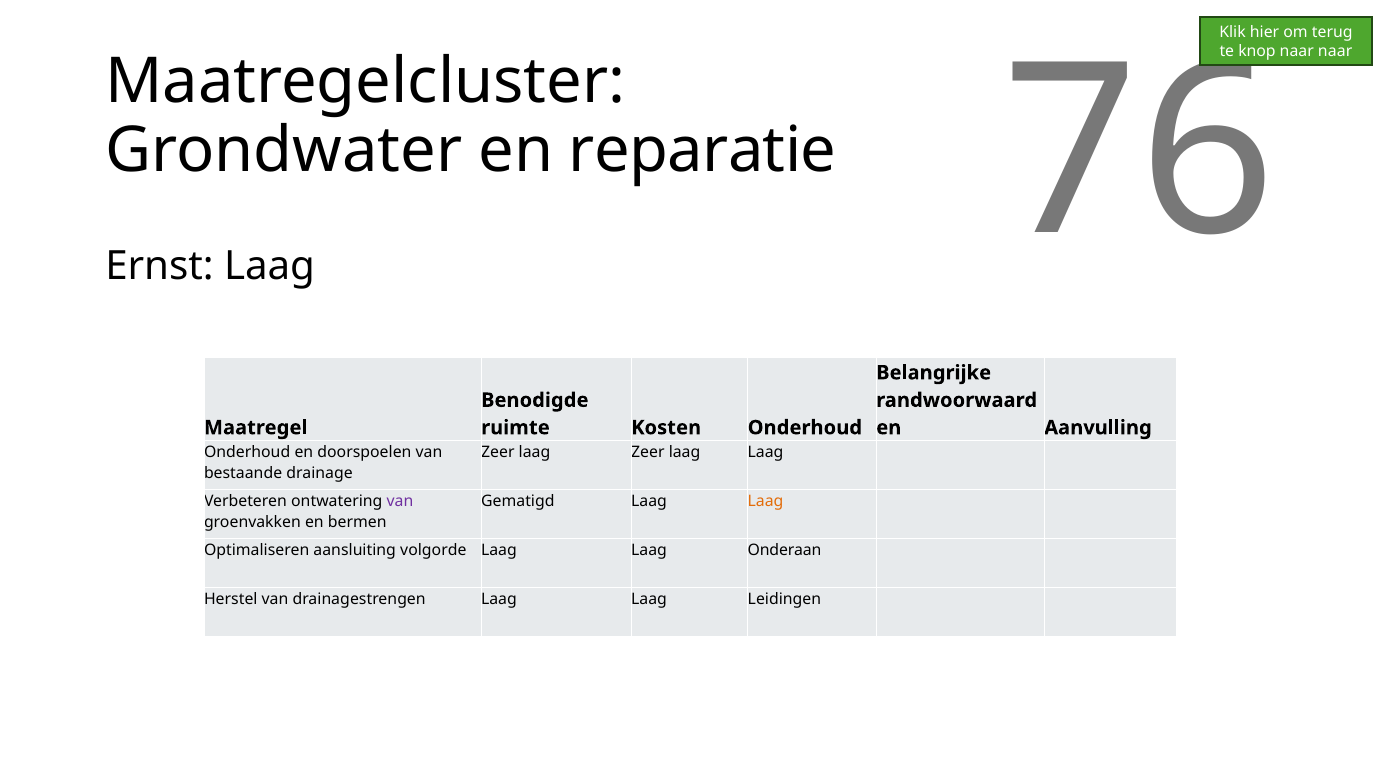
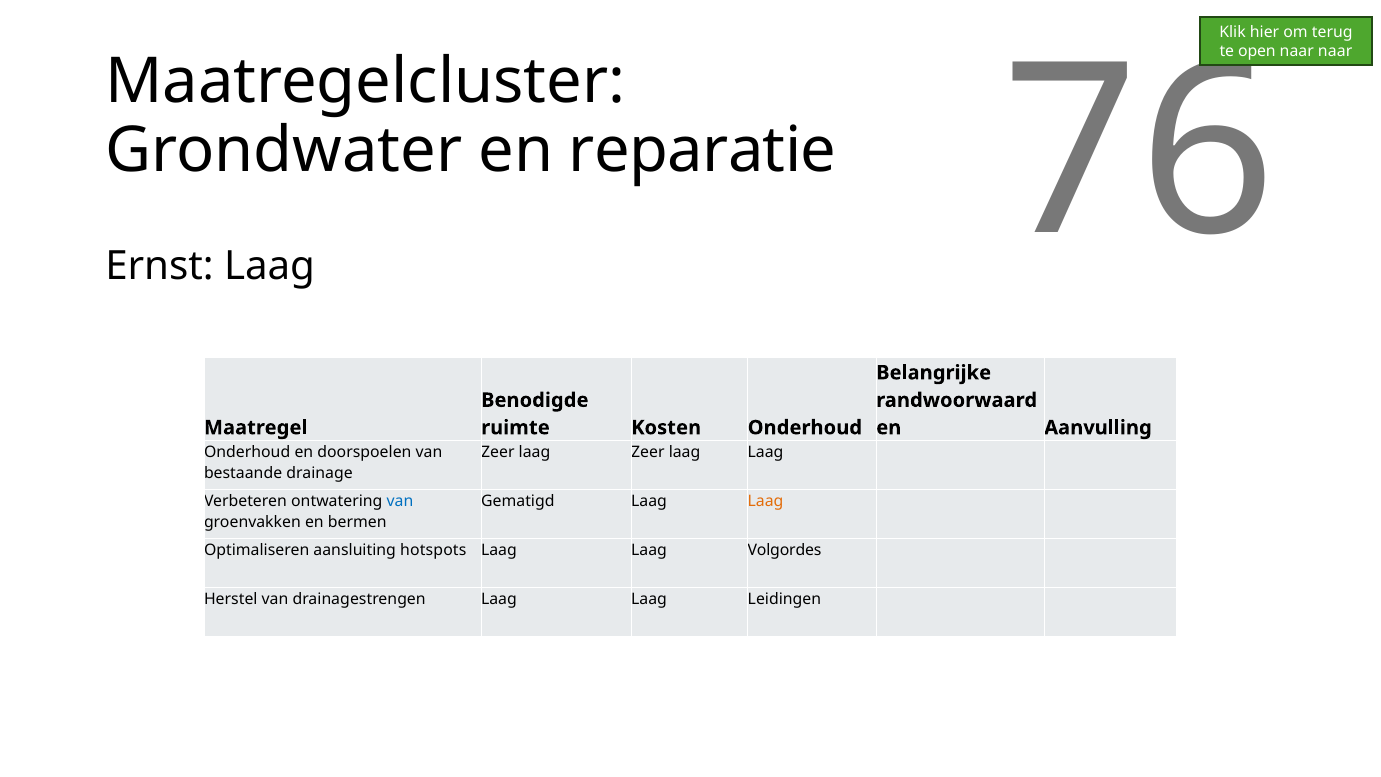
knop: knop -> open
van at (400, 501) colour: purple -> blue
volgorde: volgorde -> hotspots
Onderaan: Onderaan -> Volgordes
